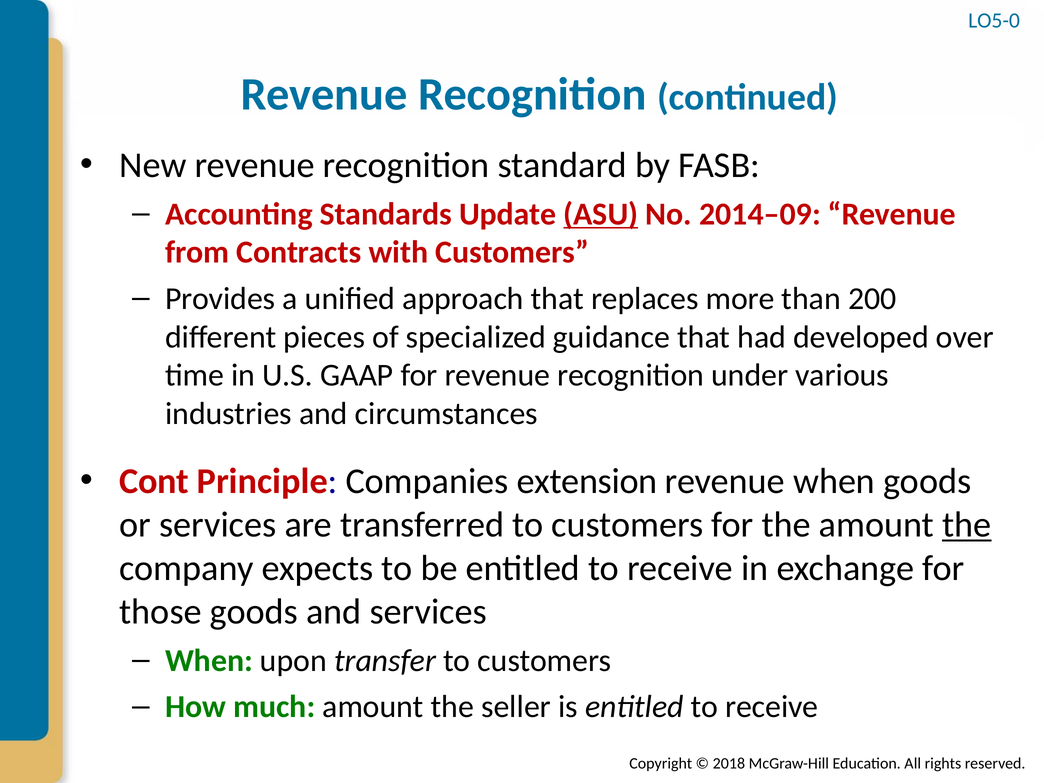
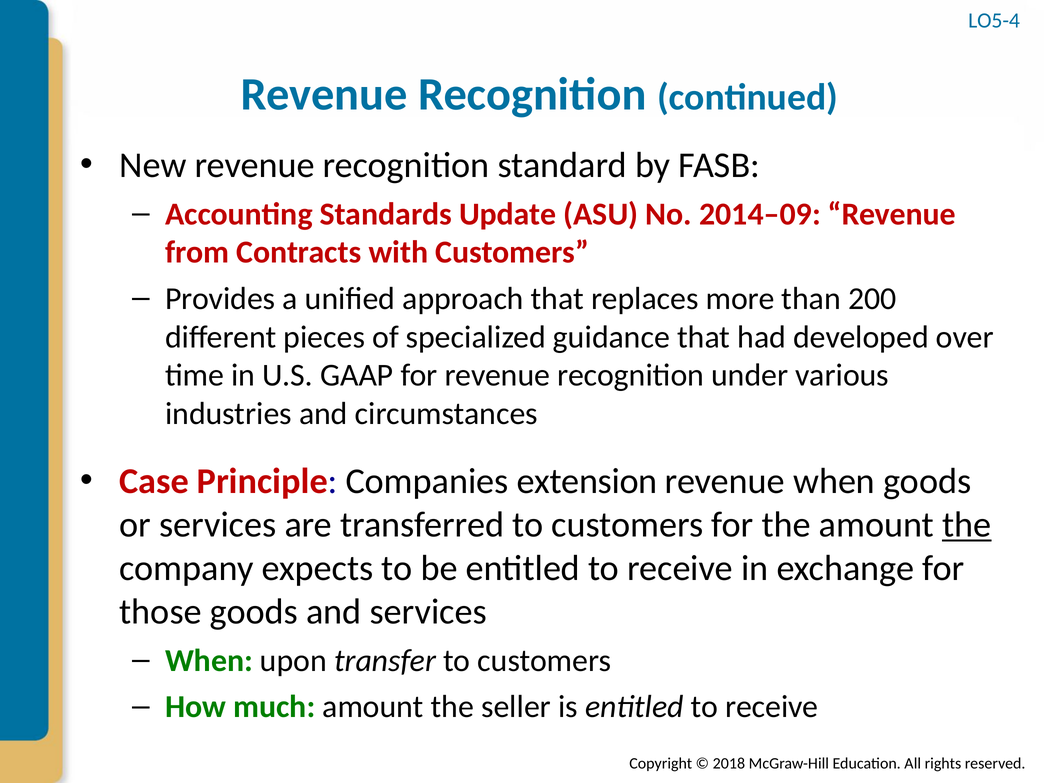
LO5-0: LO5-0 -> LO5-4
ASU underline: present -> none
Cont: Cont -> Case
